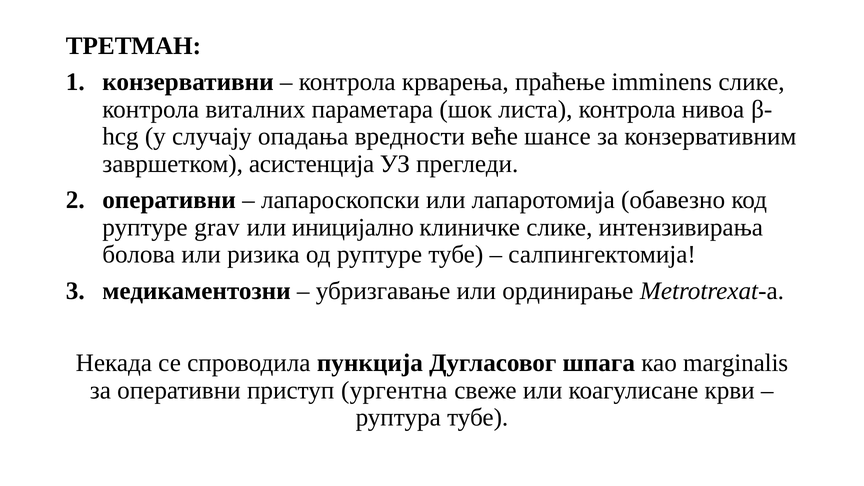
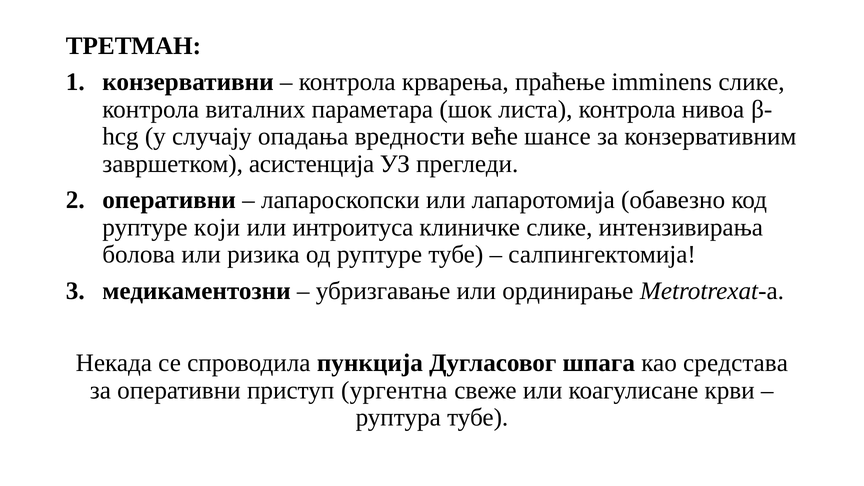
grav: grav -> који
иницијално: иницијално -> интроитуса
marginalis: marginalis -> средстава
